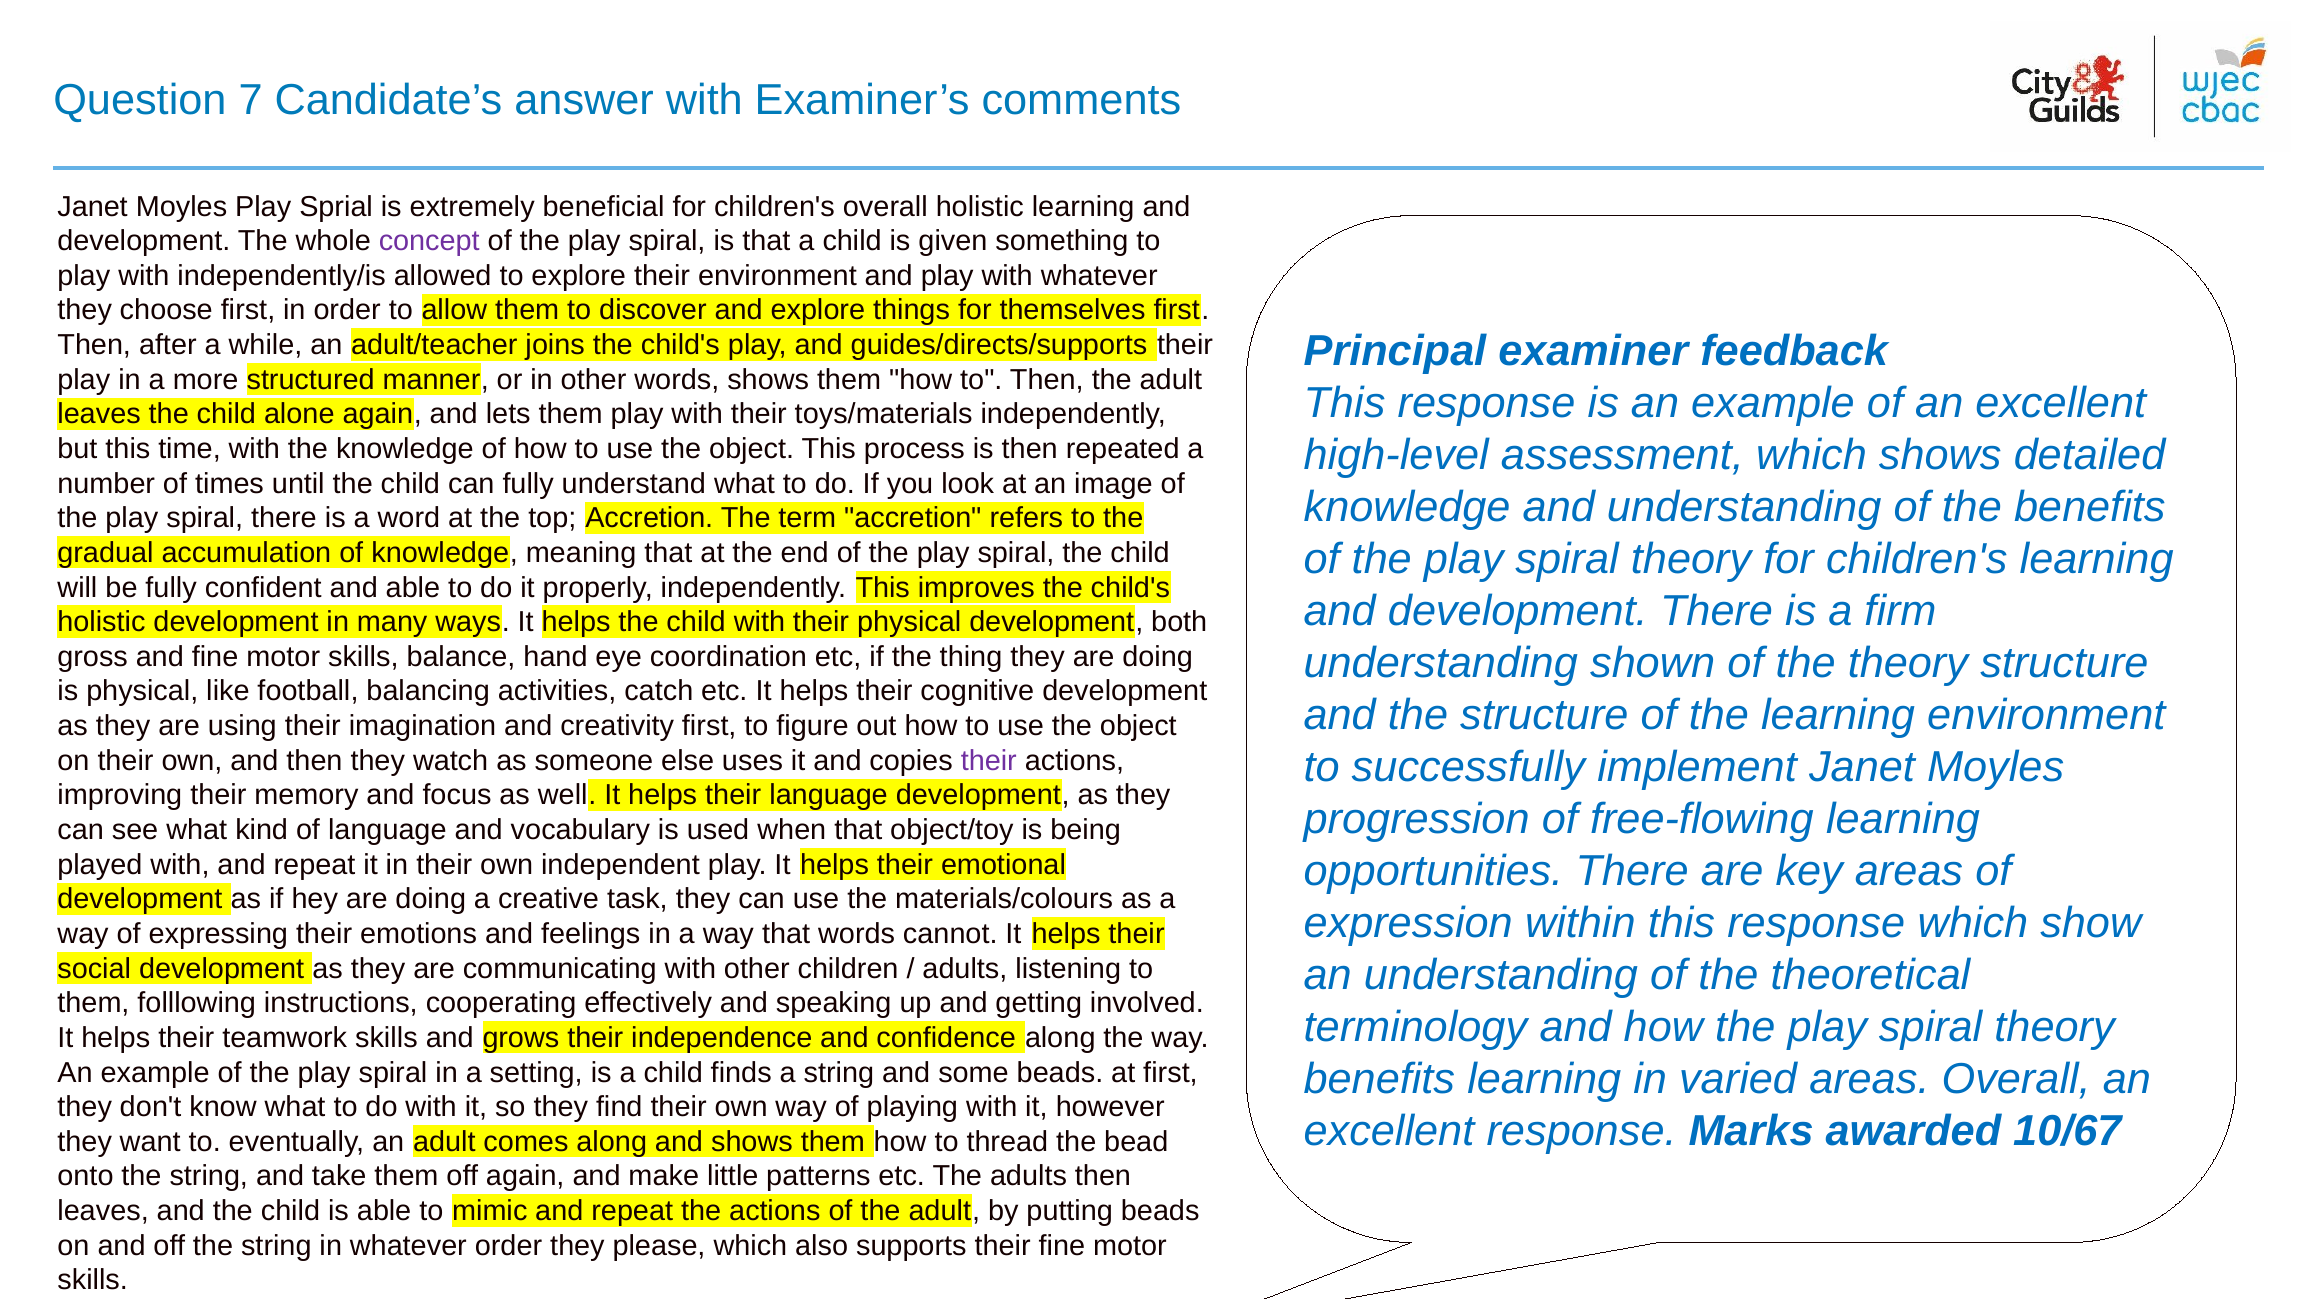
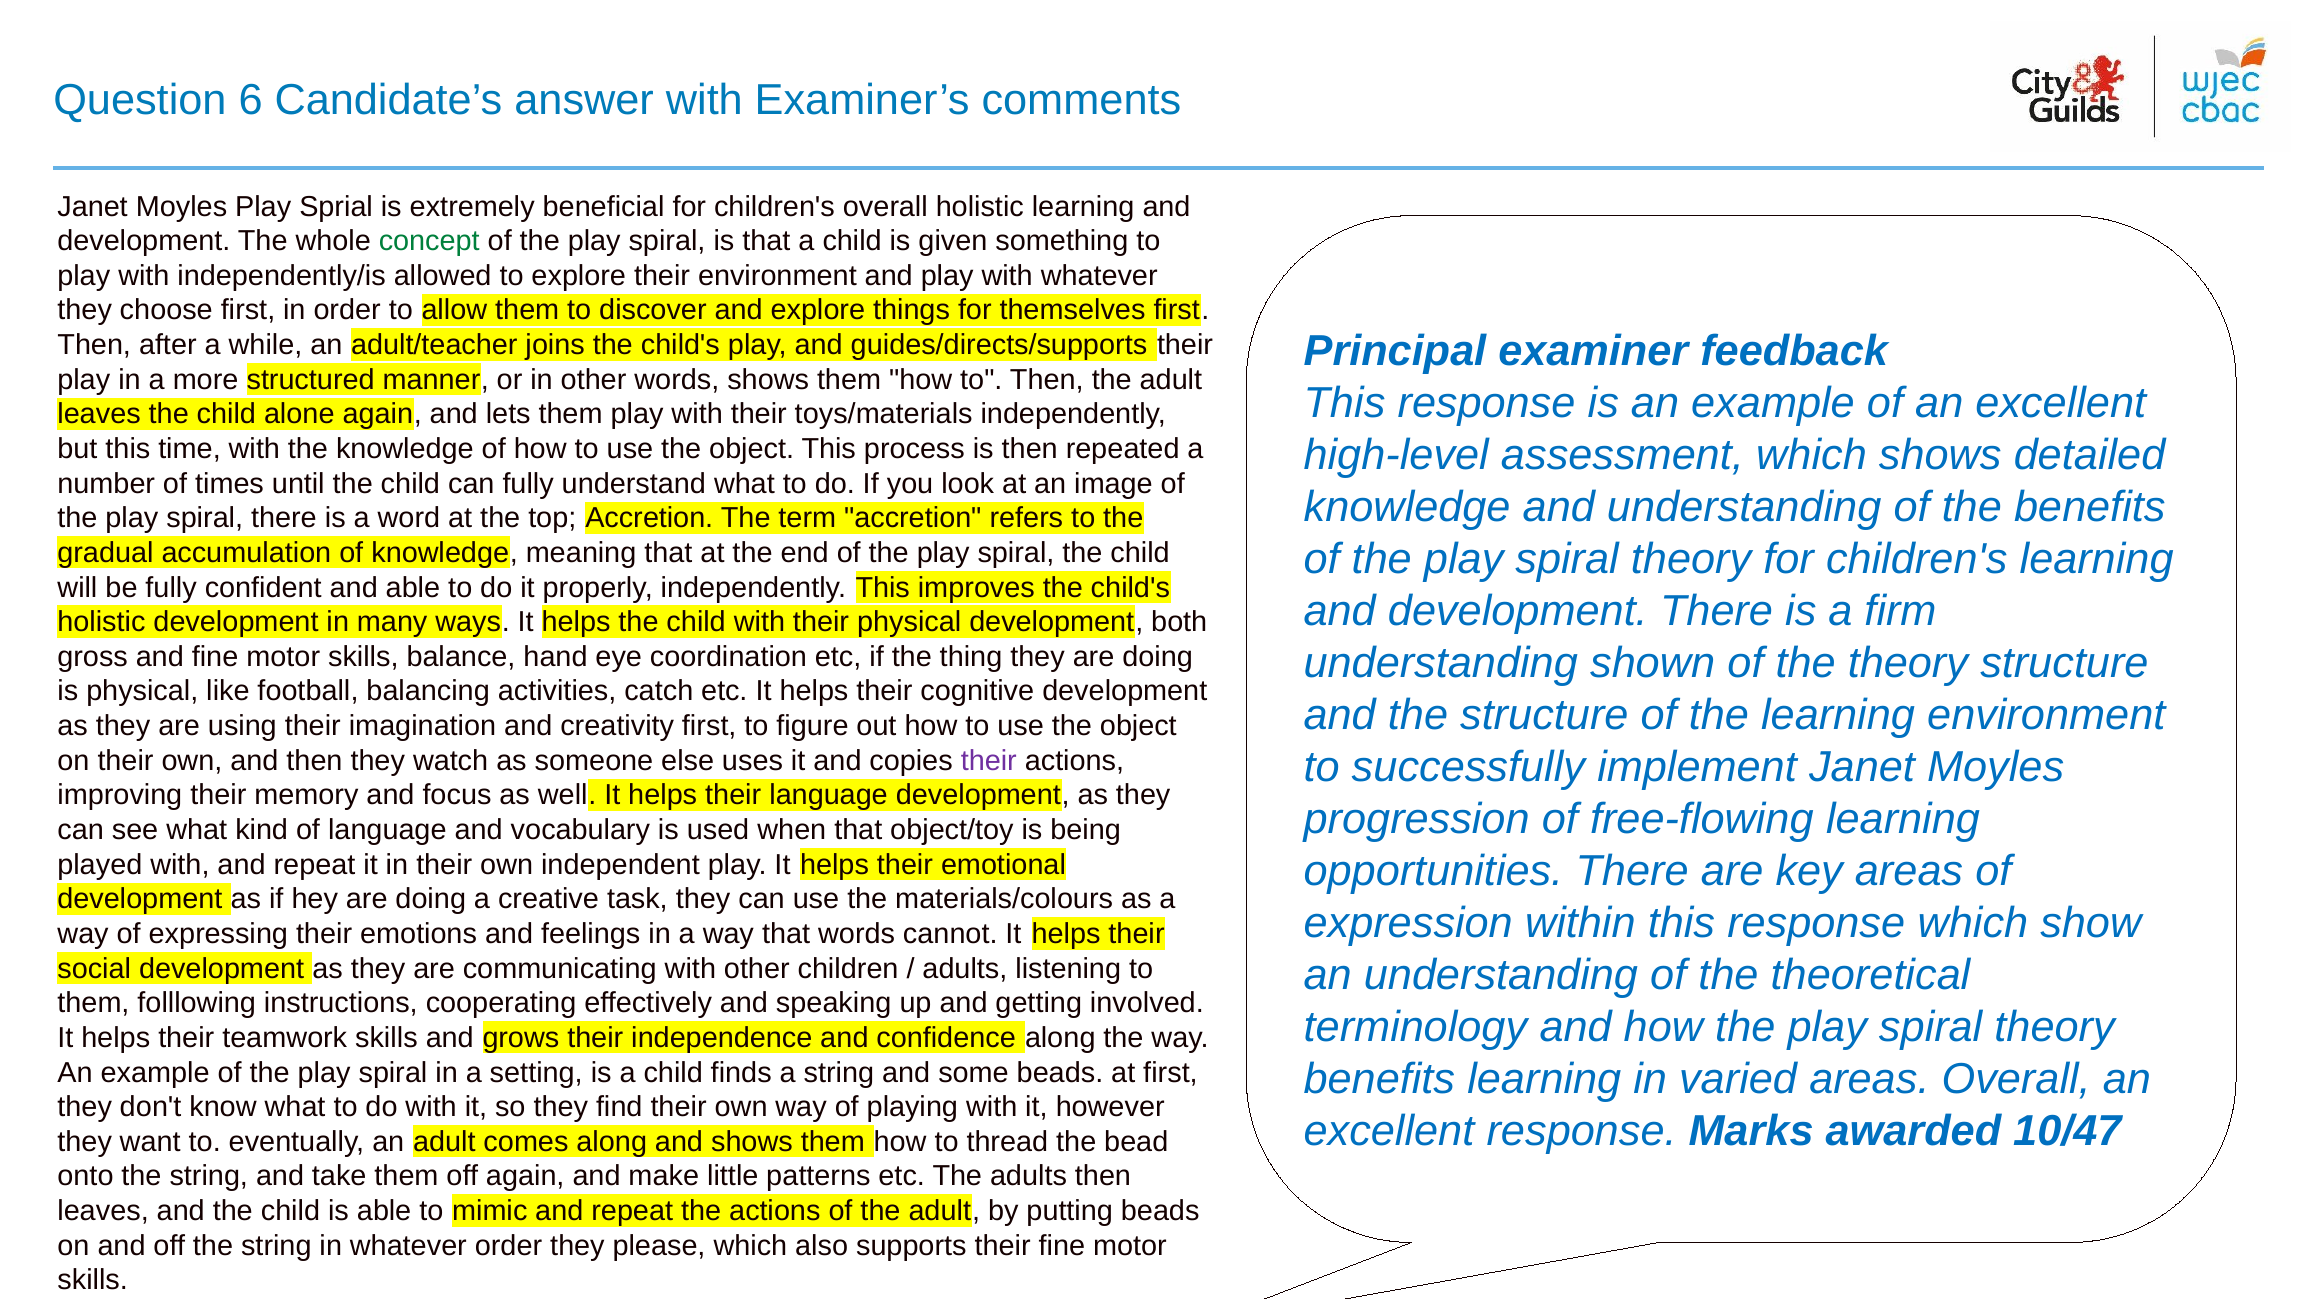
7: 7 -> 6
concept colour: purple -> green
10/67: 10/67 -> 10/47
